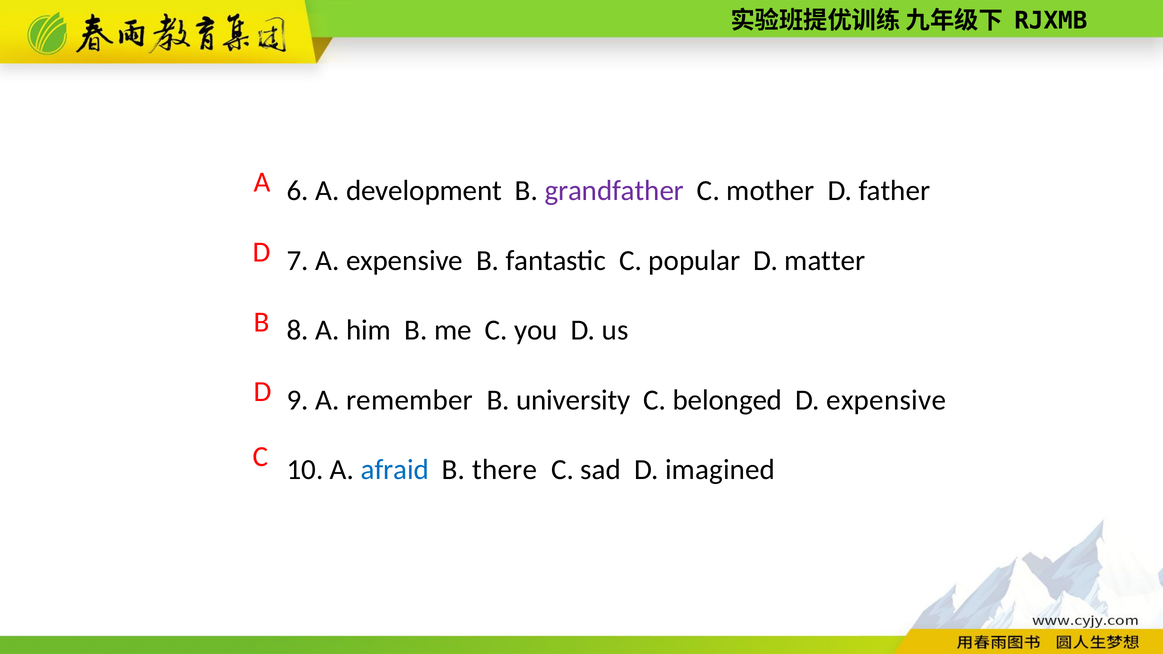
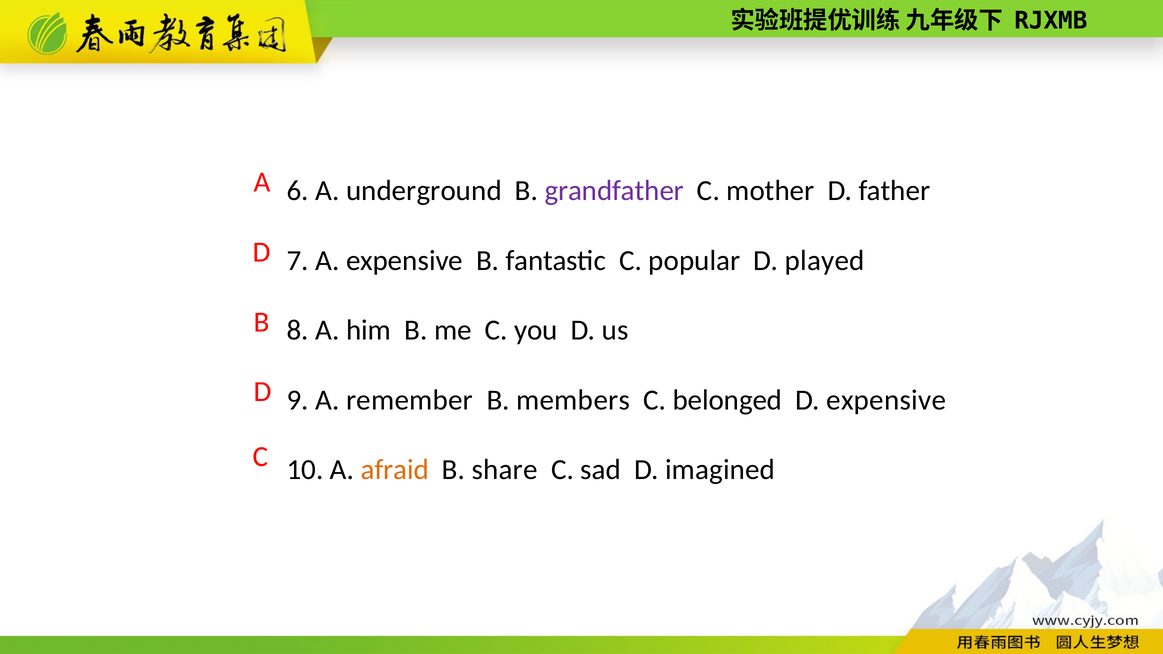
development: development -> underground
matter: matter -> played
university: university -> members
afraid colour: blue -> orange
there: there -> share
